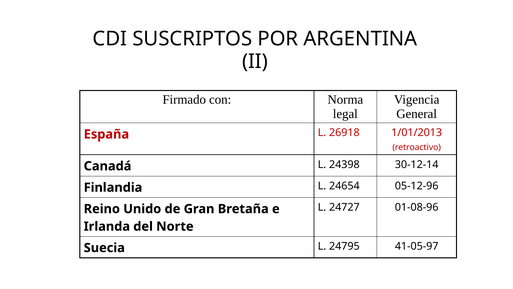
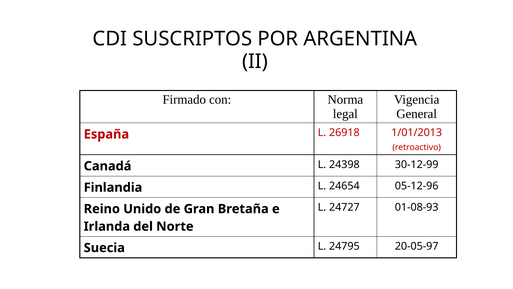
30-12-14: 30-12-14 -> 30-12-99
01-08-96: 01-08-96 -> 01-08-93
41-05-97: 41-05-97 -> 20-05-97
